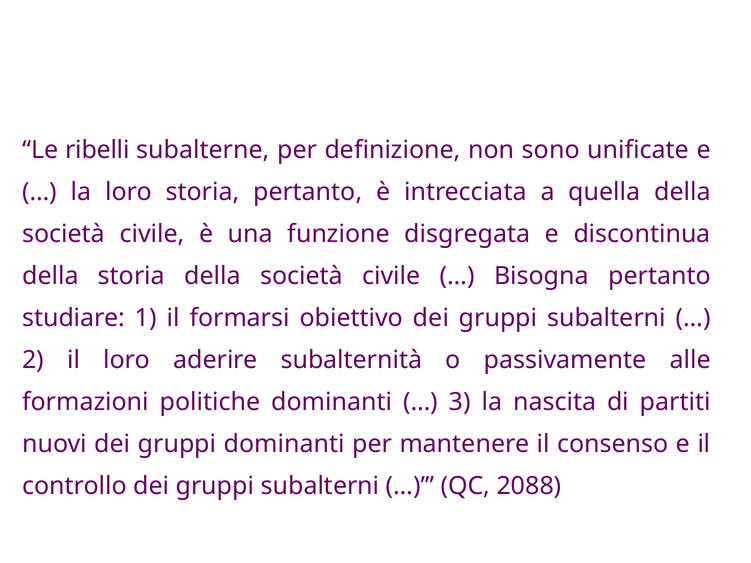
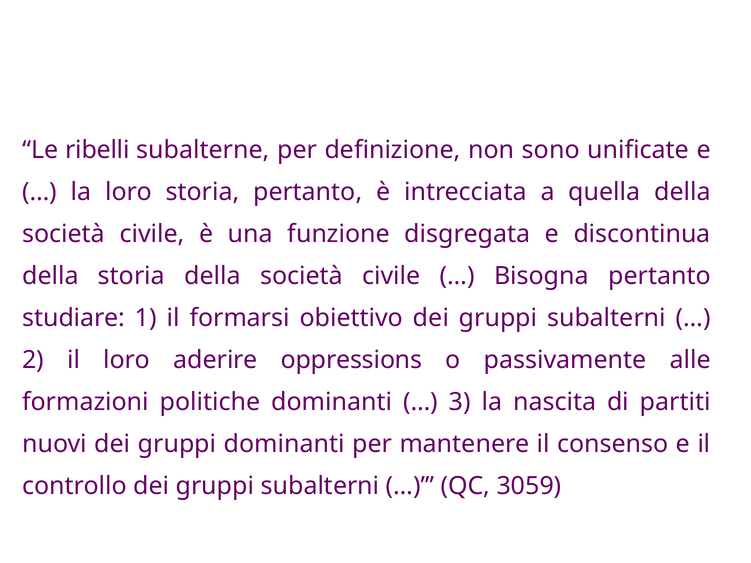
subalternità: subalternità -> oppressions
2088: 2088 -> 3059
